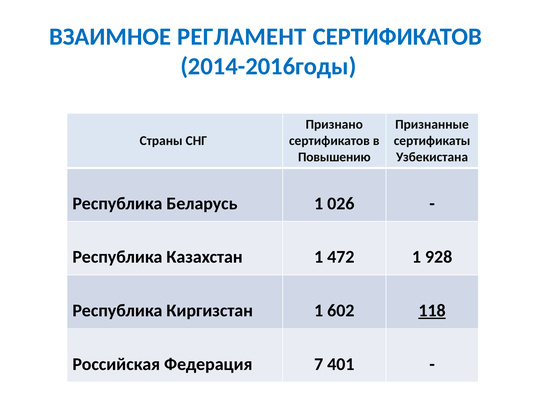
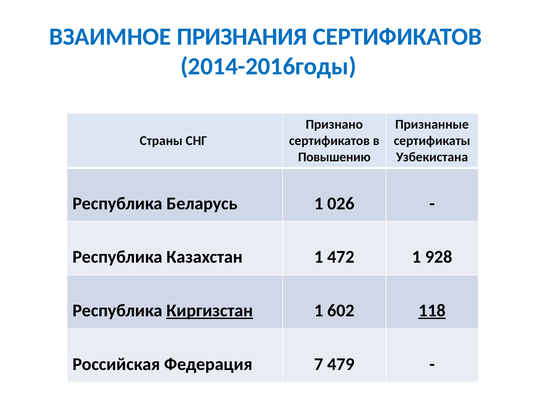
РЕГЛАМЕНТ: РЕГЛАМЕНТ -> ПРИЗНАНИЯ
Киргизстан underline: none -> present
401: 401 -> 479
